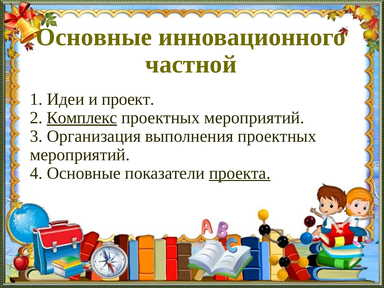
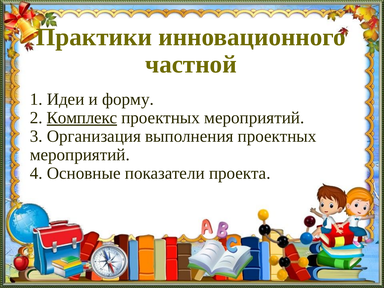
Основные at (94, 37): Основные -> Практики
проект: проект -> форму
проекта underline: present -> none
